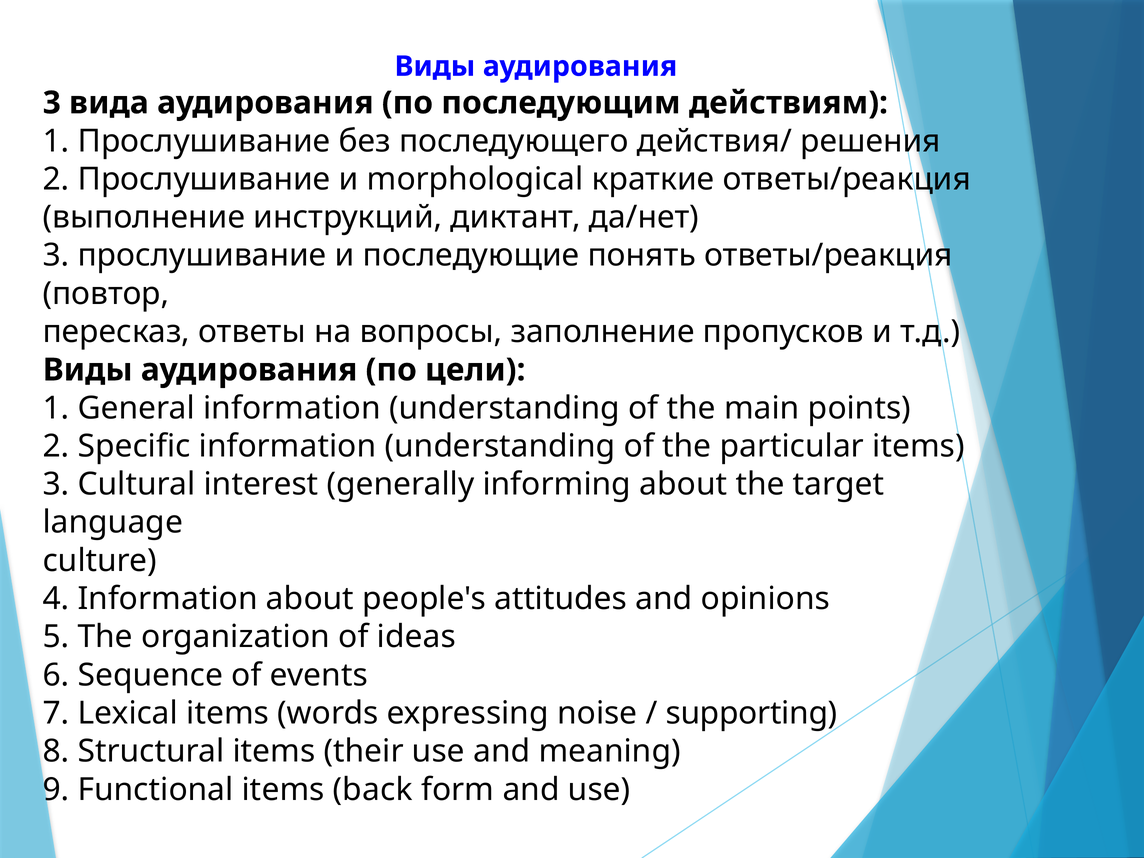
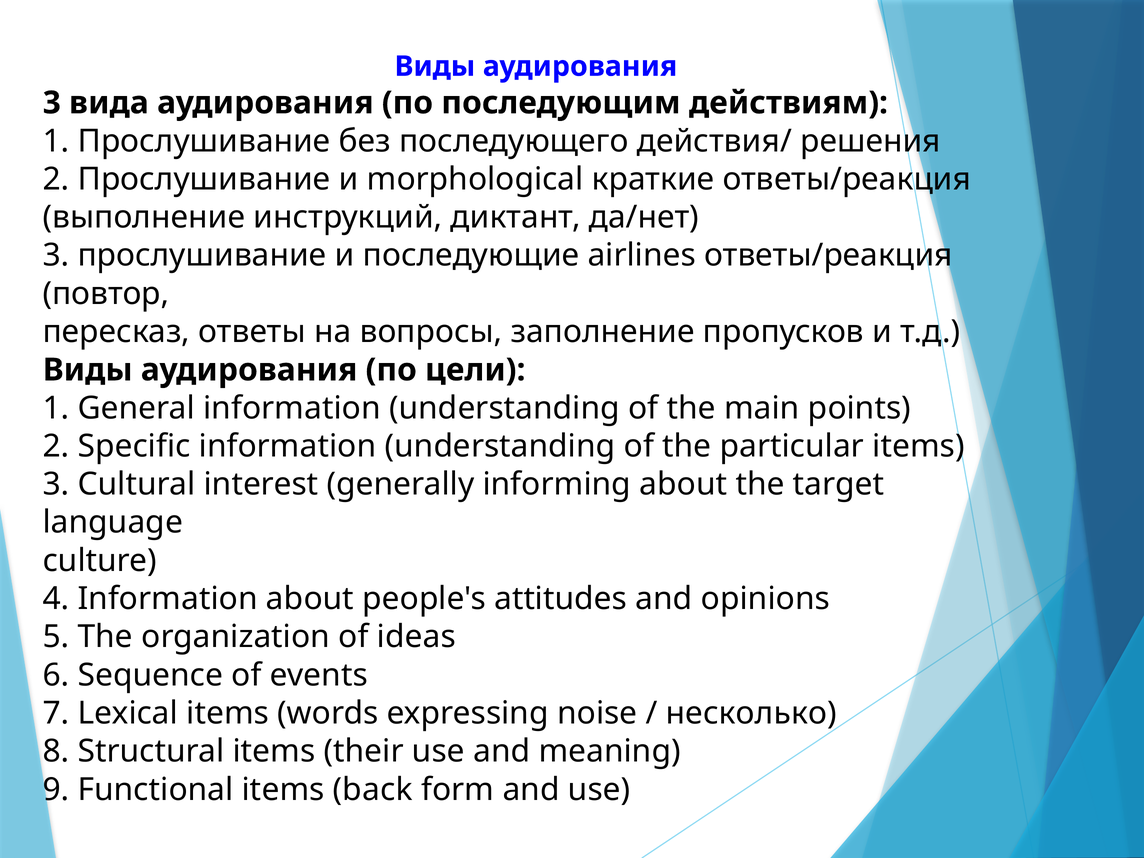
понять: понять -> airlines
supporting: supporting -> несколько
